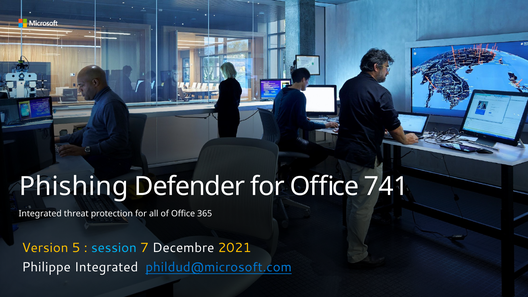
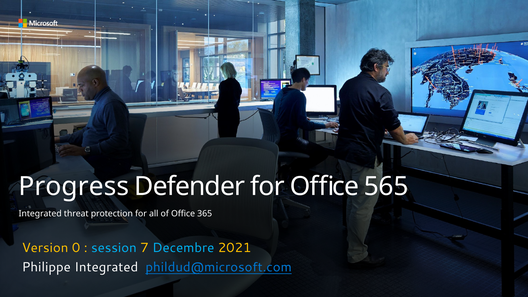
Phishing: Phishing -> Progress
741: 741 -> 565
5: 5 -> 0
Decembre colour: white -> light blue
